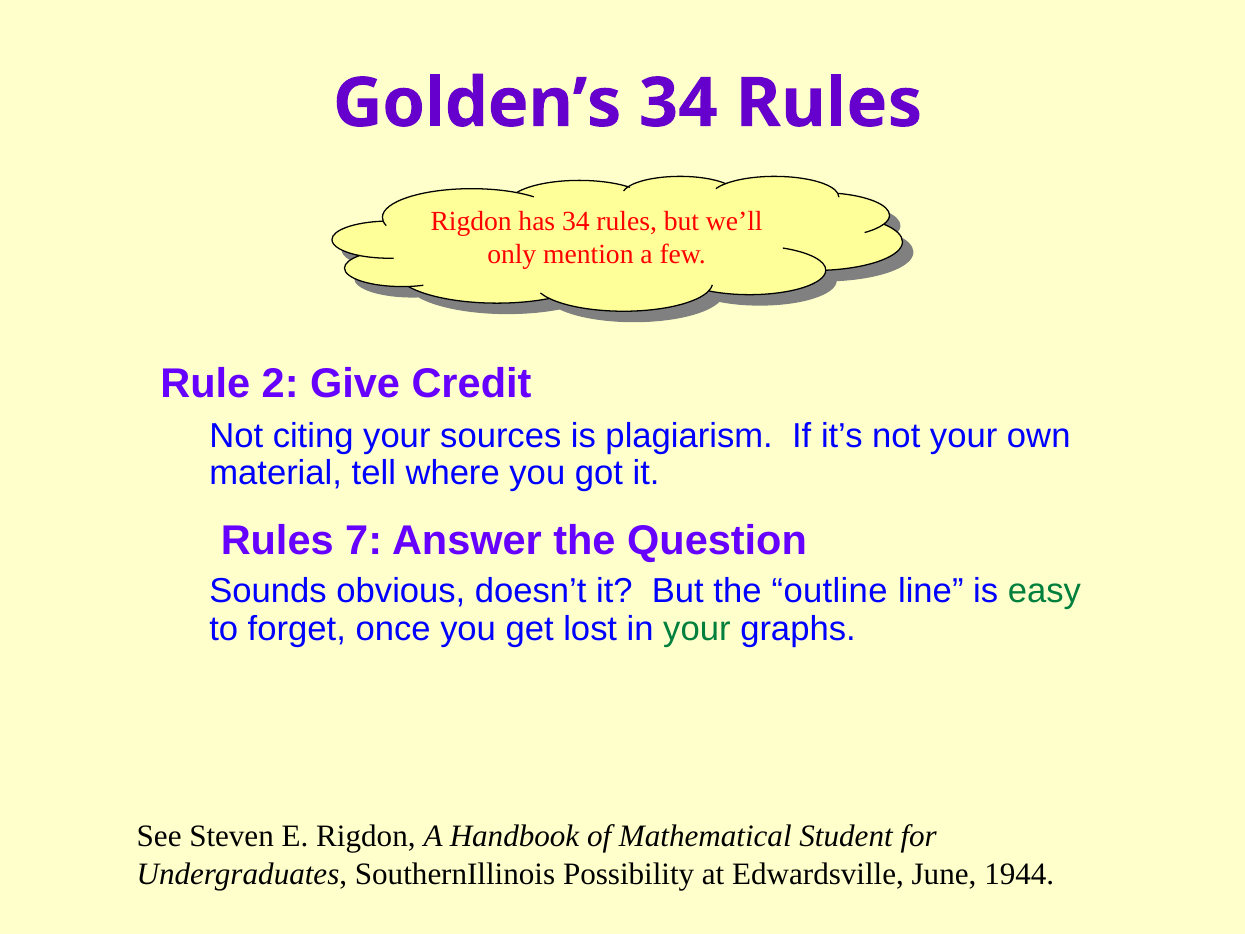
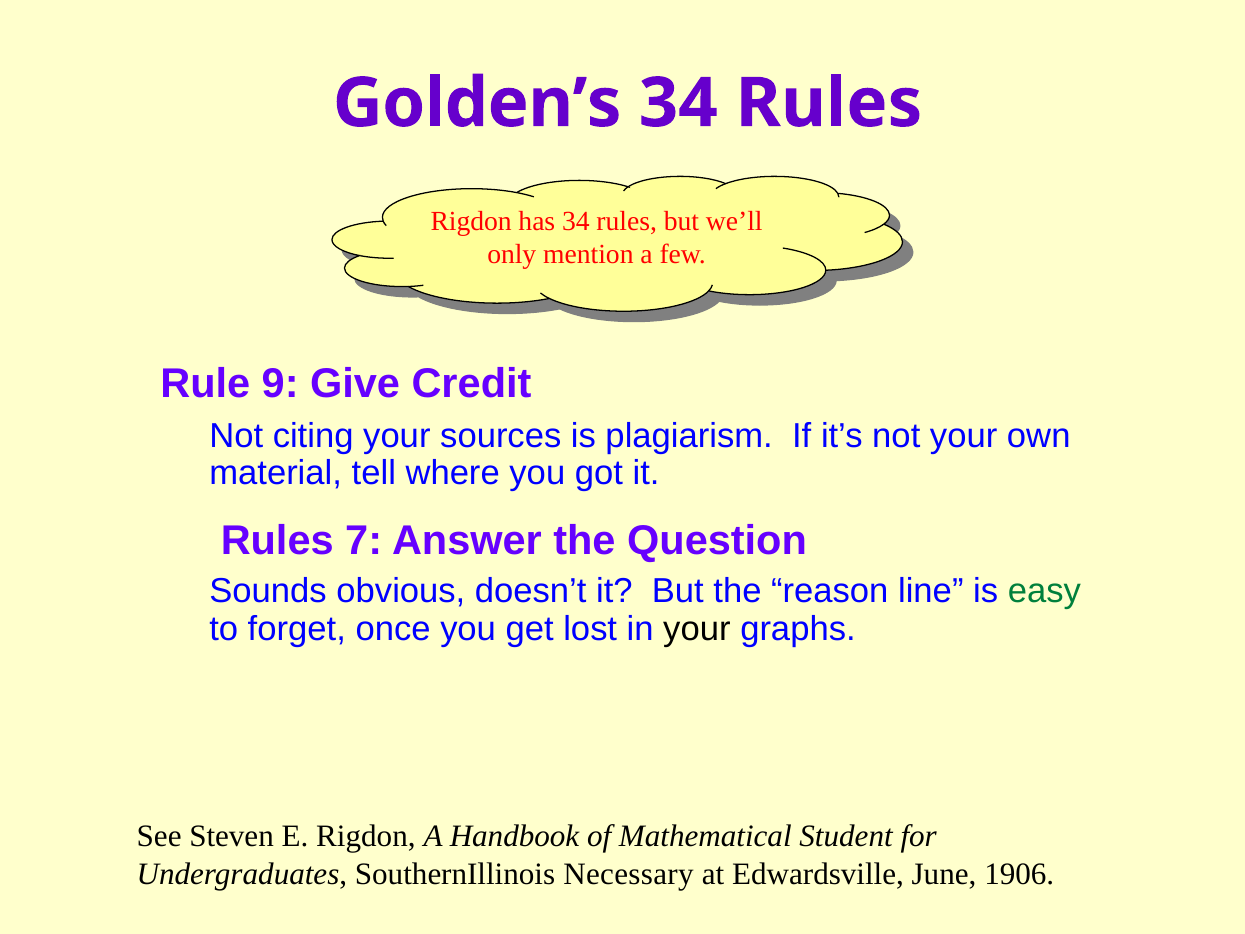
2: 2 -> 9
outline: outline -> reason
your at (697, 628) colour: green -> black
Possibility: Possibility -> Necessary
1944: 1944 -> 1906
